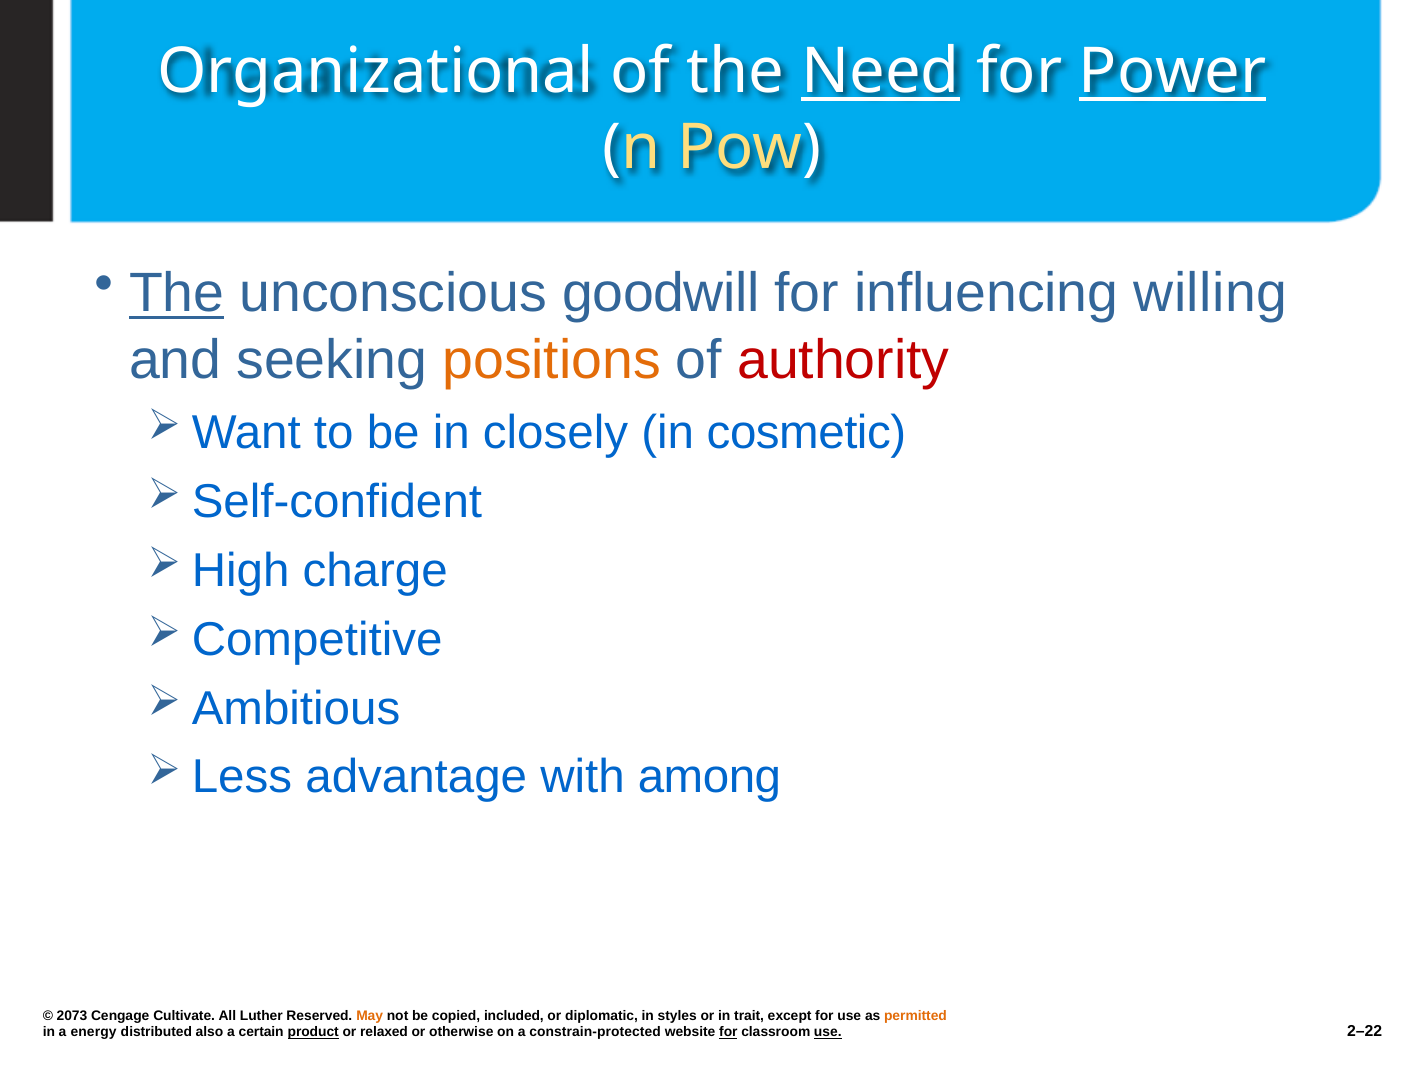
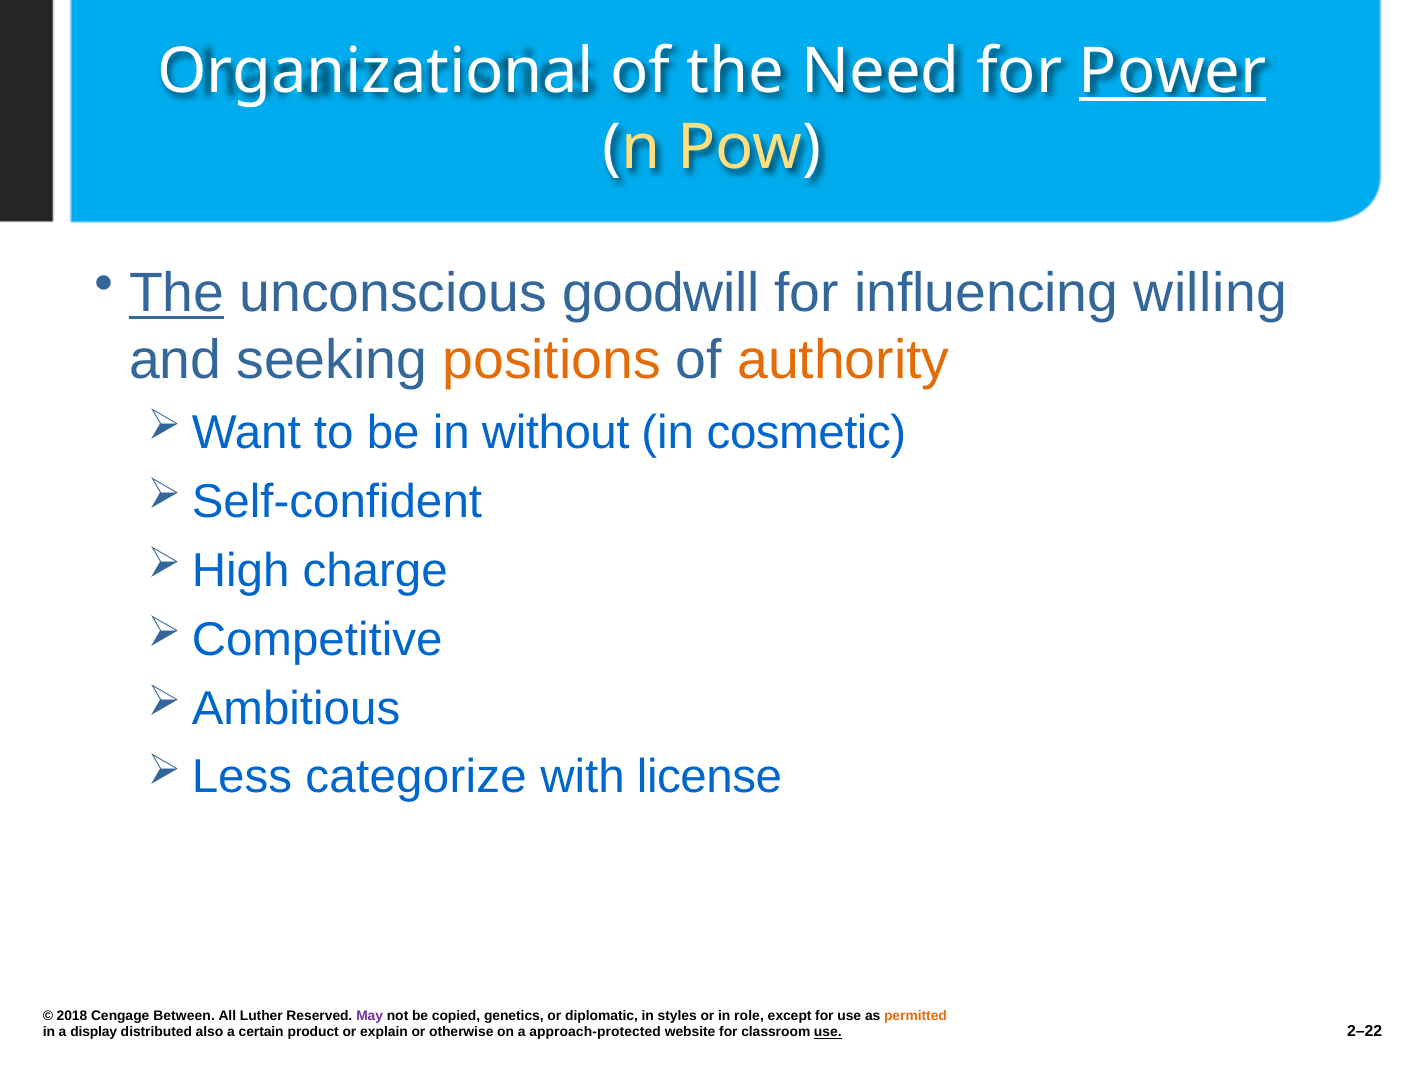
Need underline: present -> none
authority colour: red -> orange
closely: closely -> without
advantage: advantage -> categorize
among: among -> license
2073: 2073 -> 2018
Cultivate: Cultivate -> Between
May colour: orange -> purple
included: included -> genetics
trait: trait -> role
energy: energy -> display
product underline: present -> none
relaxed: relaxed -> explain
constrain-protected: constrain-protected -> approach-protected
for at (728, 1033) underline: present -> none
